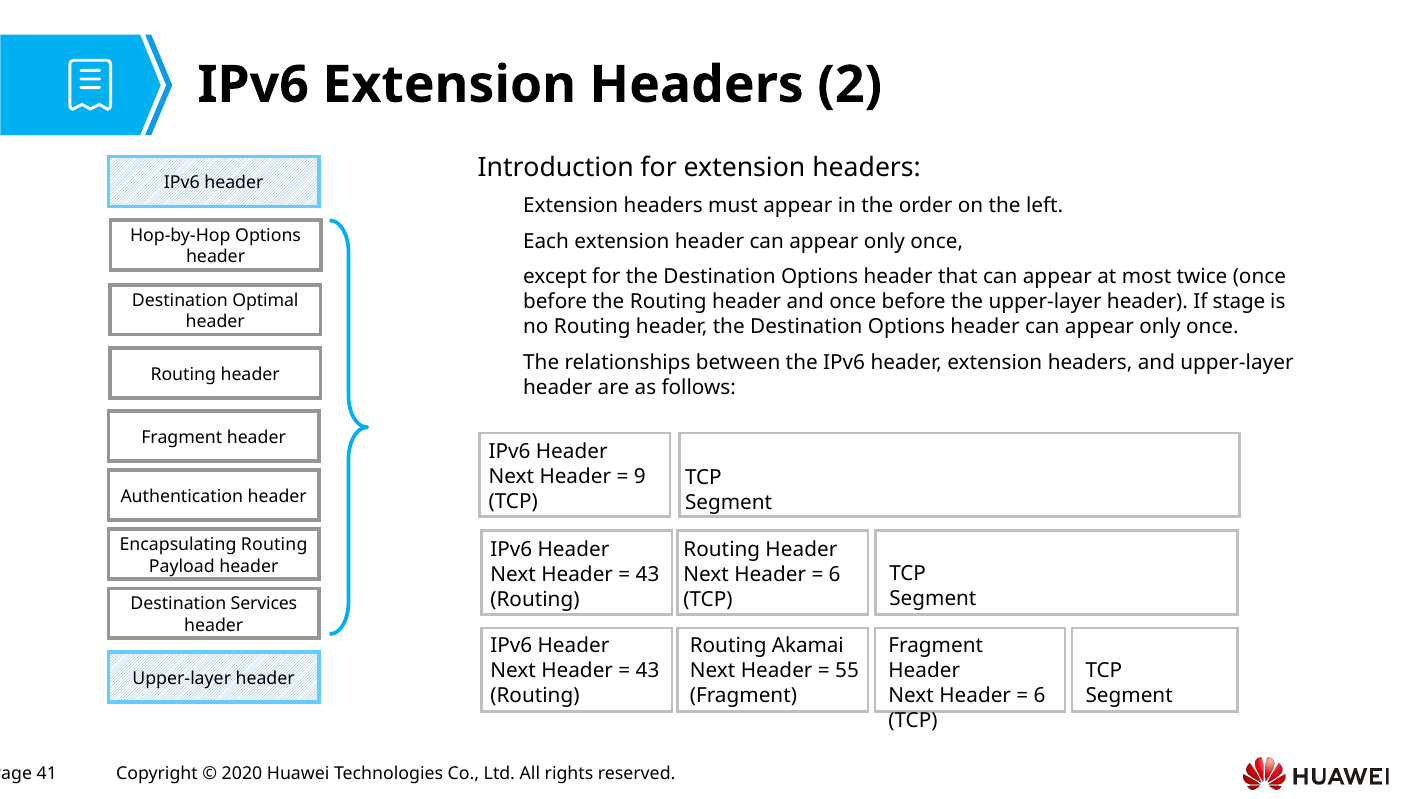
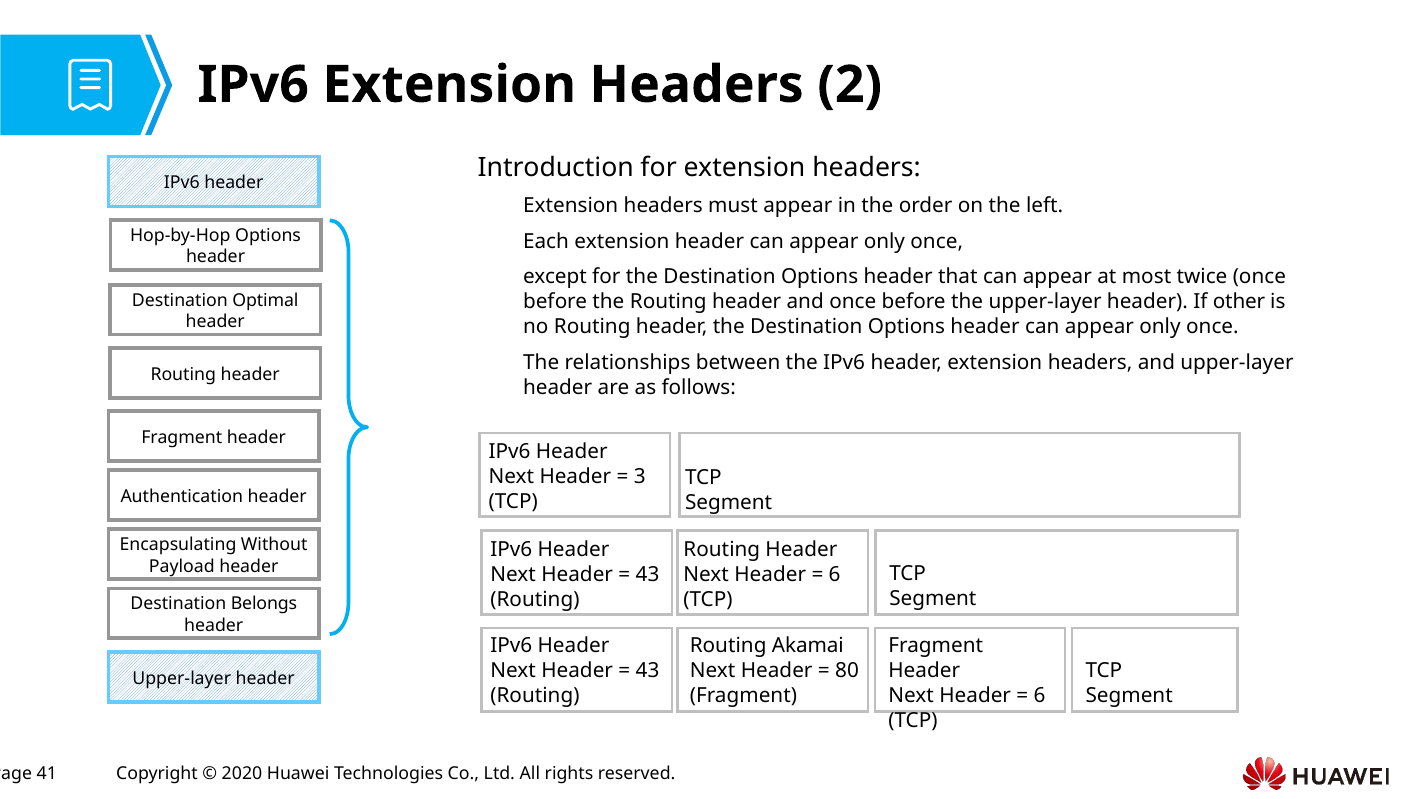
stage: stage -> other
9: 9 -> 3
Encapsulating Routing: Routing -> Without
Services: Services -> Belongs
55: 55 -> 80
